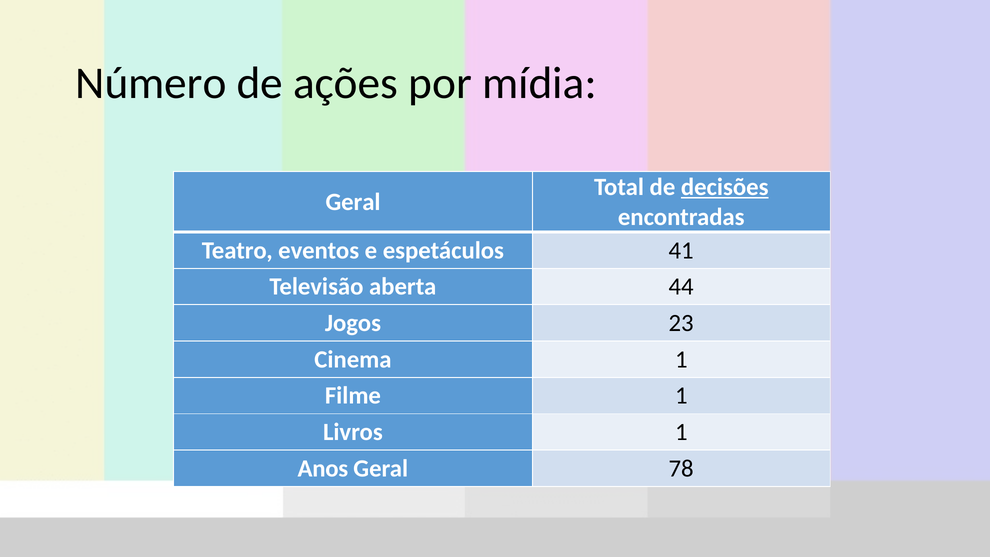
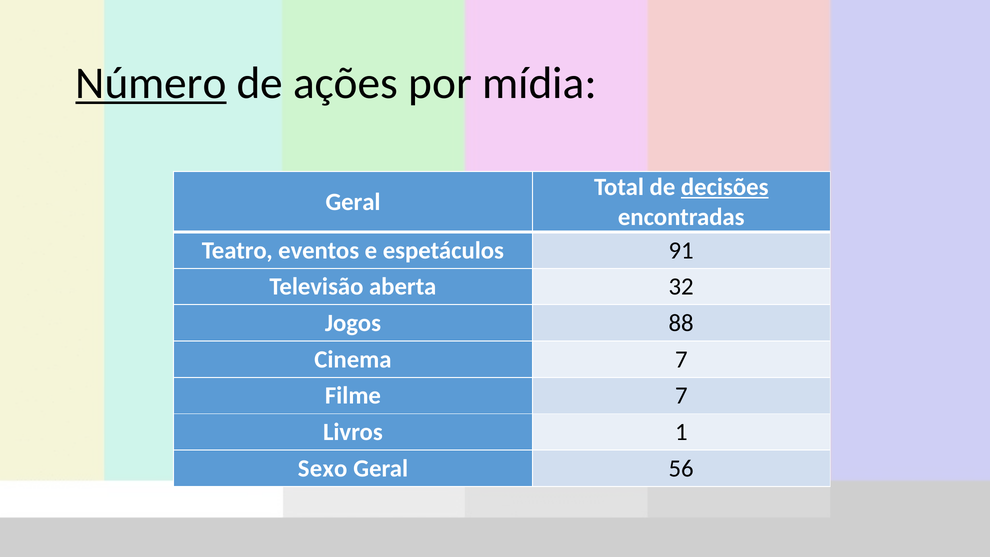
Número underline: none -> present
41: 41 -> 91
44: 44 -> 32
23: 23 -> 88
Cinema 1: 1 -> 7
Filme 1: 1 -> 7
Anos: Anos -> Sexo
78: 78 -> 56
